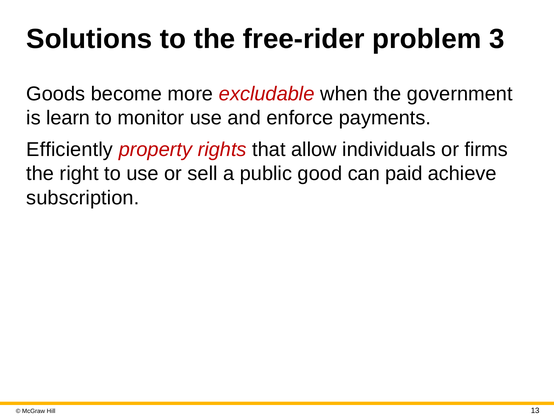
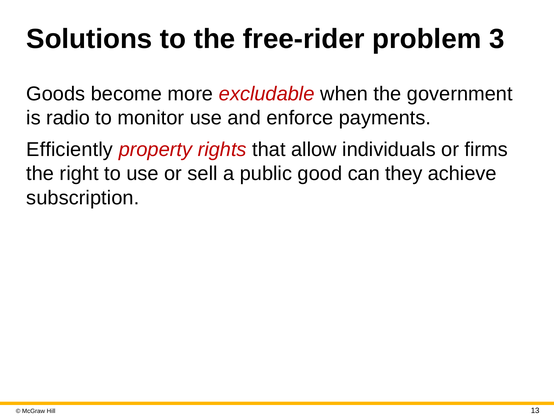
learn: learn -> radio
paid: paid -> they
